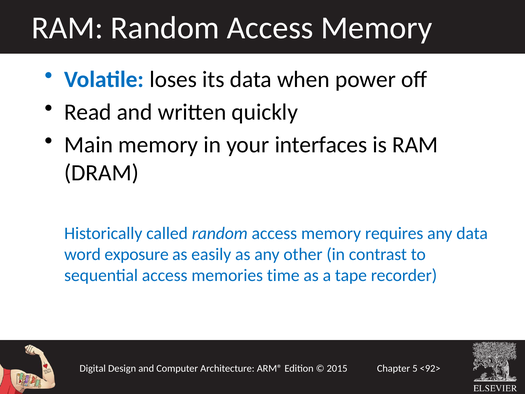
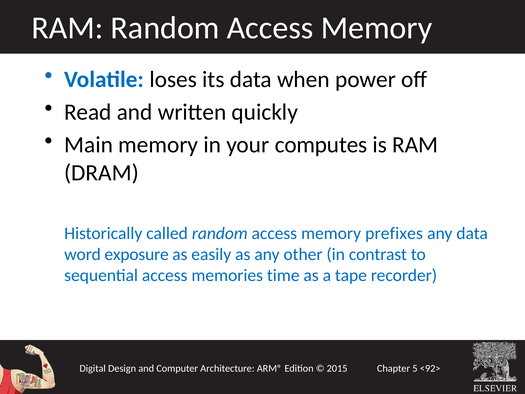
interfaces: interfaces -> computes
requires: requires -> prefixes
